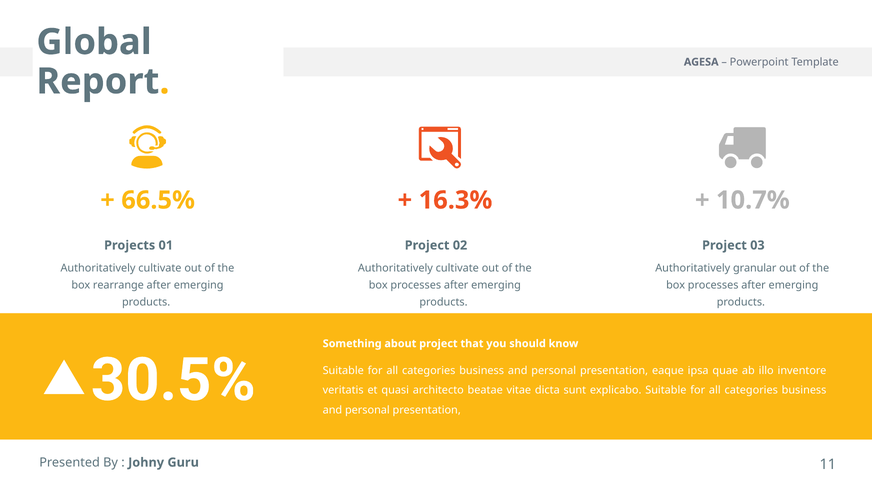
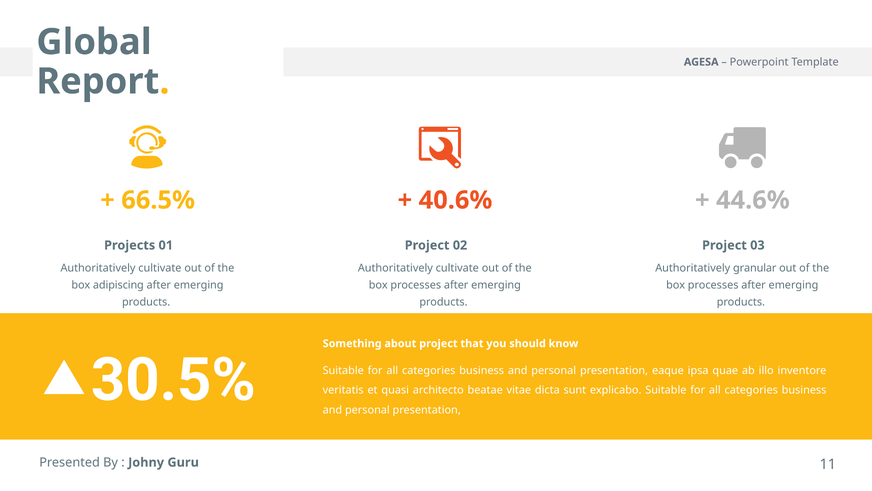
16.3%: 16.3% -> 40.6%
10.7%: 10.7% -> 44.6%
rearrange: rearrange -> adipiscing
